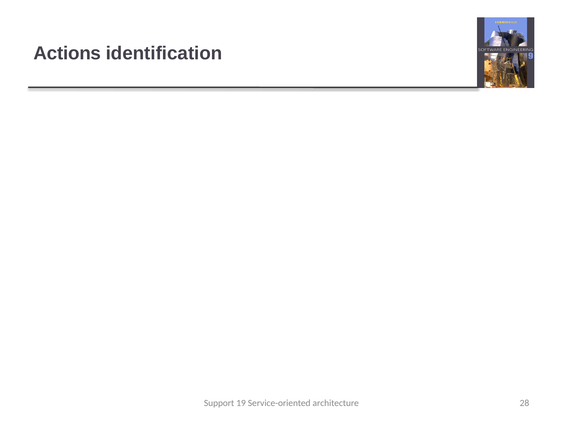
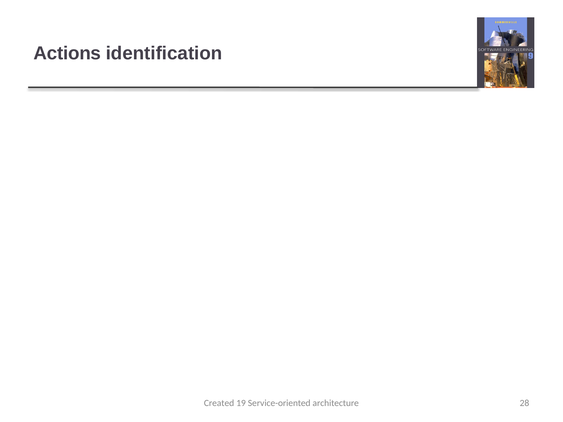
Support: Support -> Created
